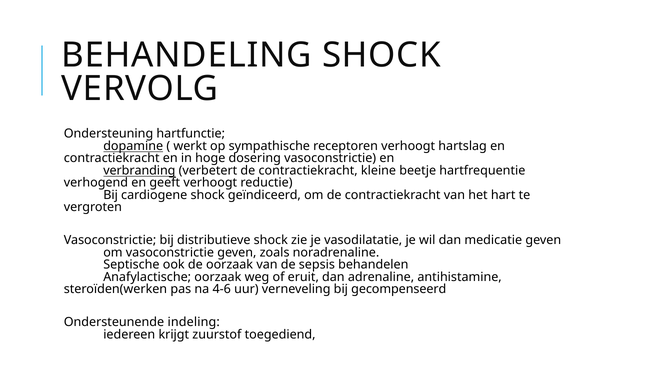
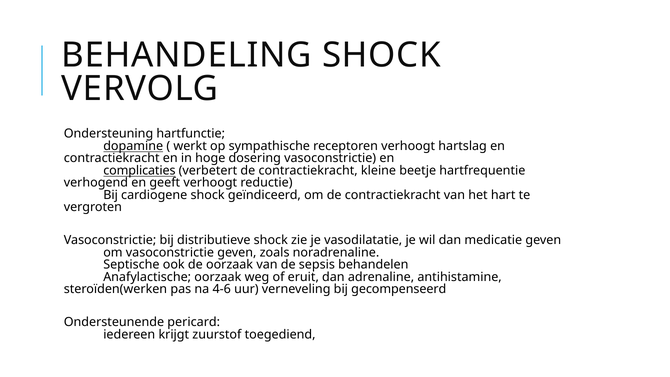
verbranding: verbranding -> complicaties
indeling: indeling -> pericard
